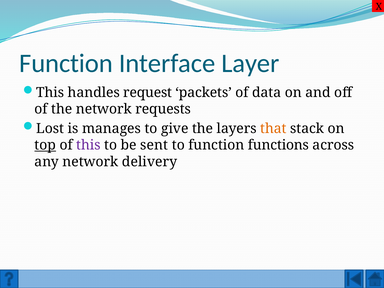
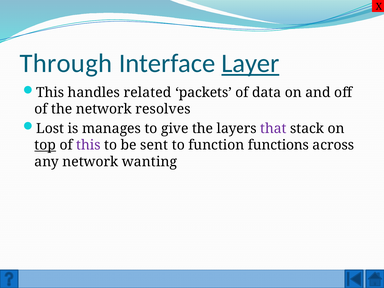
Function at (66, 63): Function -> Through
Layer underline: none -> present
request: request -> related
requests: requests -> resolves
that colour: orange -> purple
delivery: delivery -> wanting
